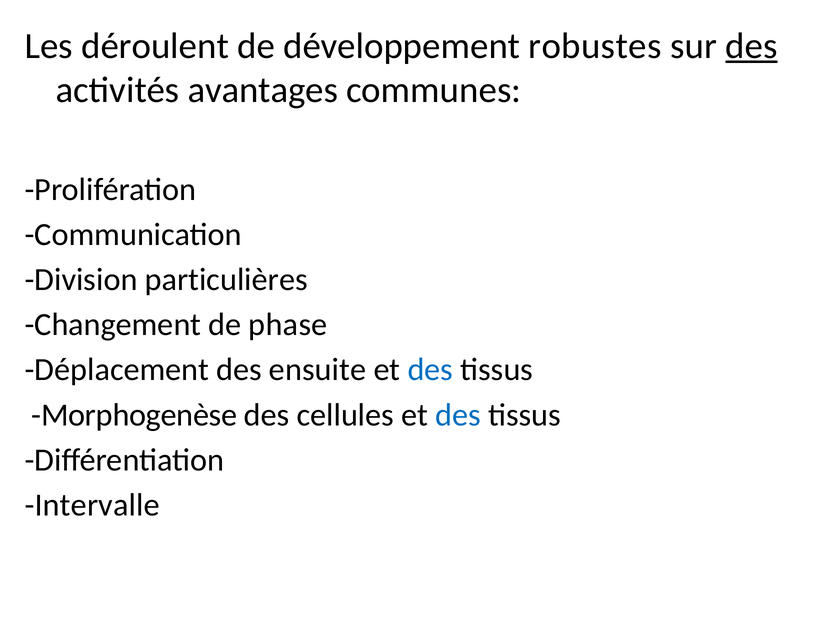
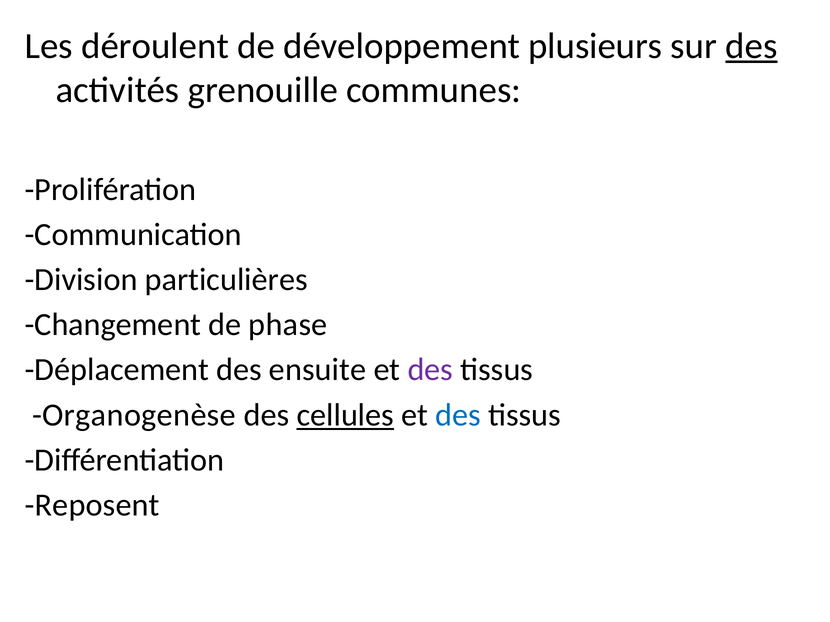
robustes: robustes -> plusieurs
avantages: avantages -> grenouille
des at (430, 370) colour: blue -> purple
Morphogenèse: Morphogenèse -> Organogenèse
cellules underline: none -> present
Intervalle: Intervalle -> Reposent
